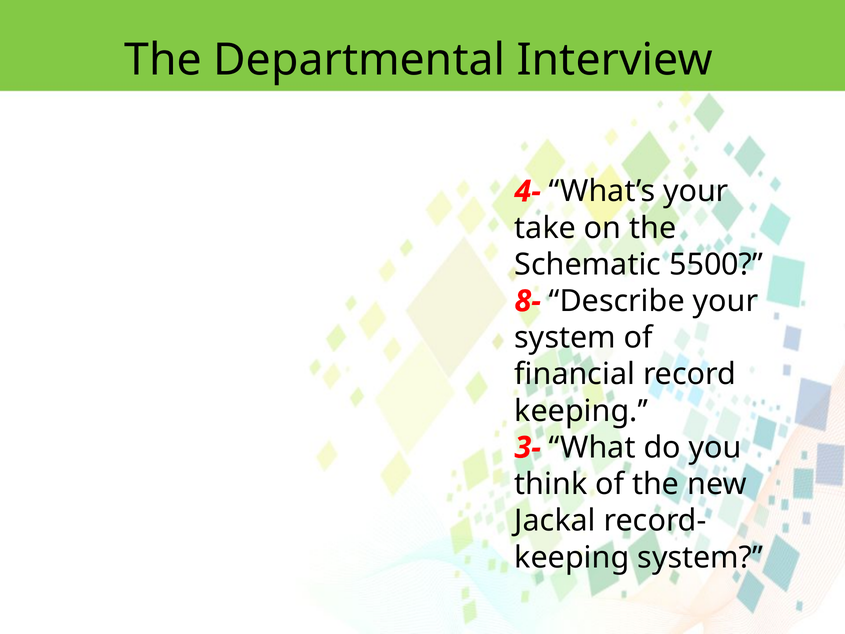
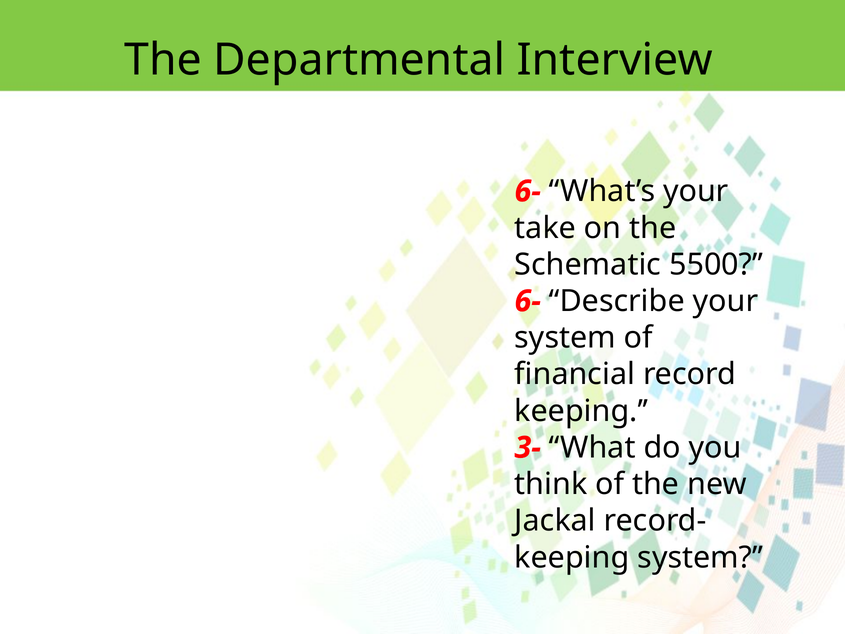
4- at (528, 191): 4- -> 6-
8- at (528, 301): 8- -> 6-
